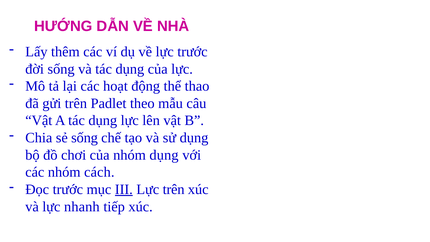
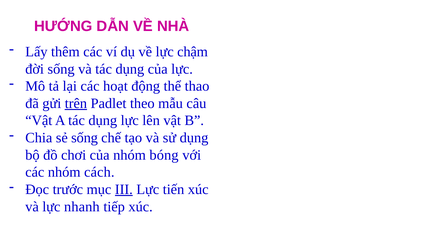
lực trước: trước -> chậm
trên at (76, 103) underline: none -> present
nhóm dụng: dụng -> bóng
Lực trên: trên -> tiến
